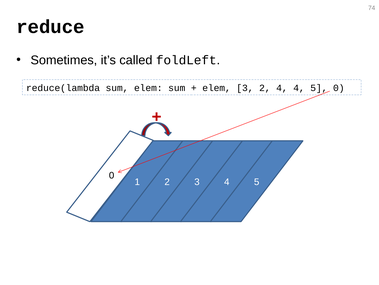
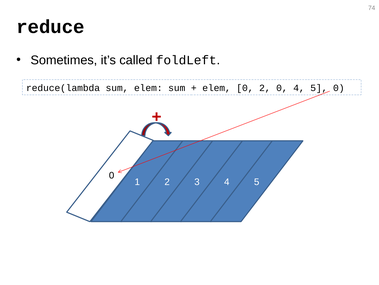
elem 3: 3 -> 0
2 4: 4 -> 0
